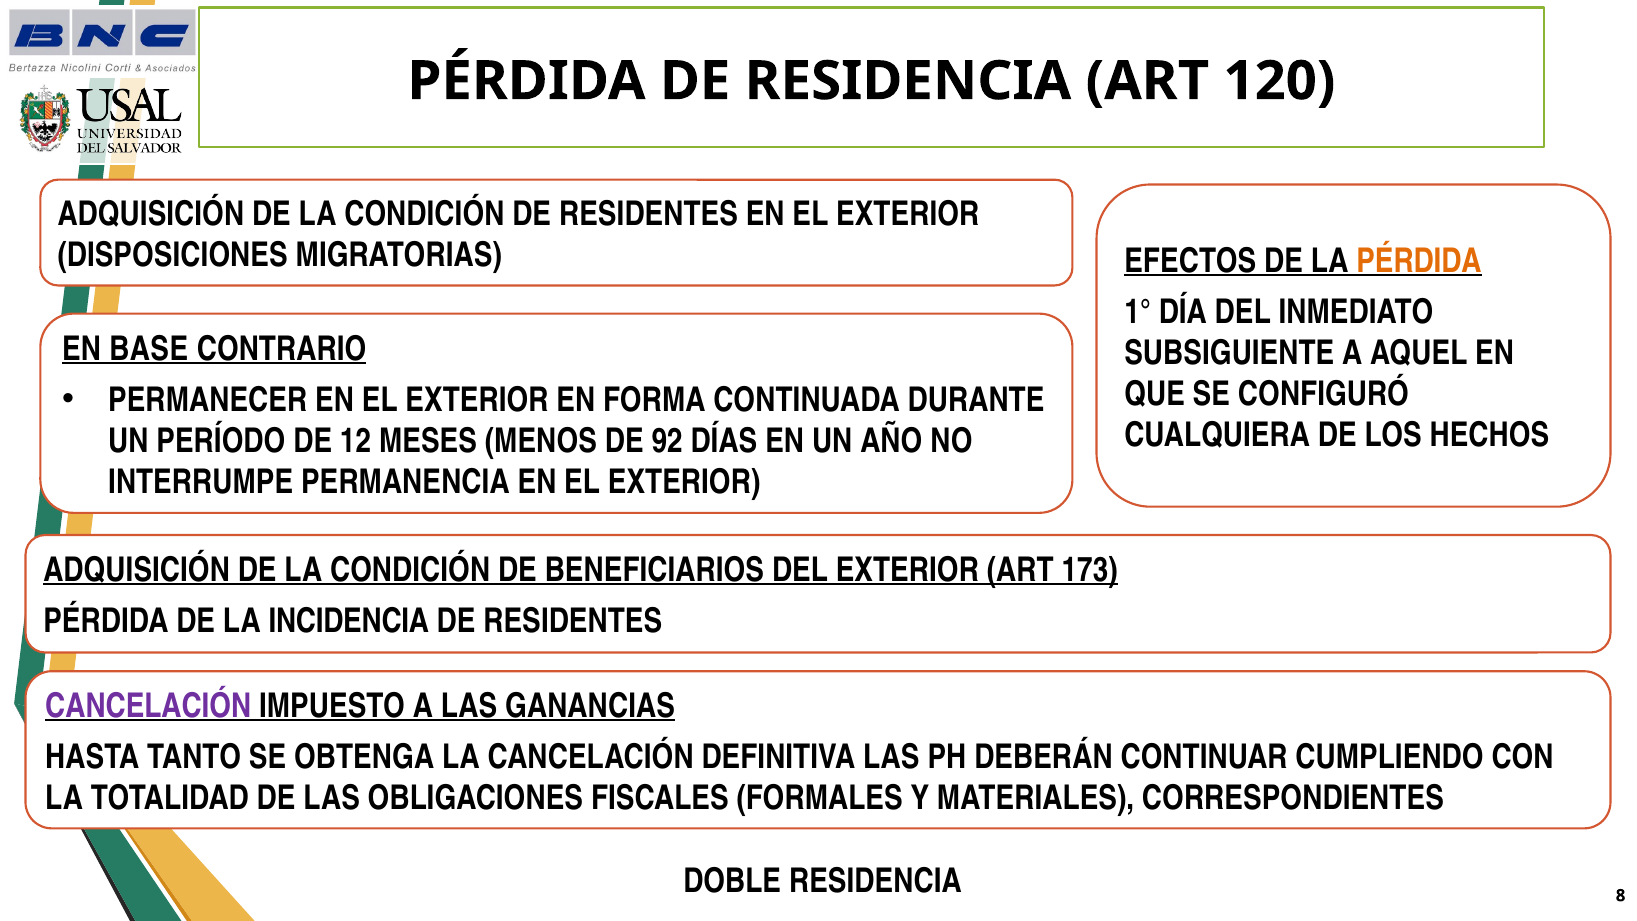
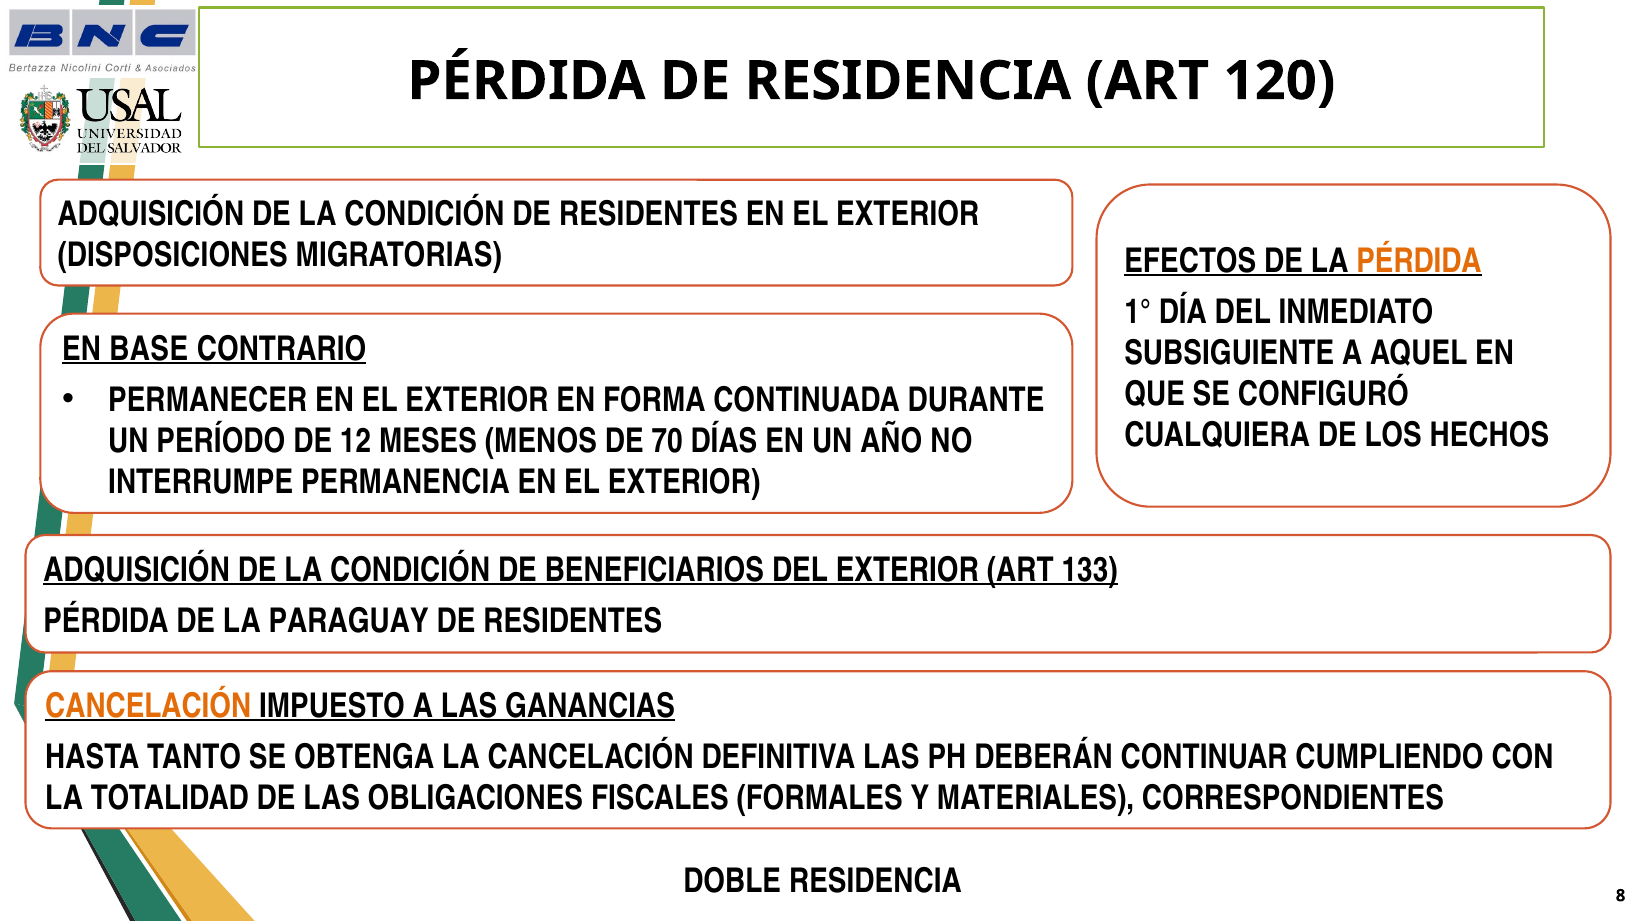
92: 92 -> 70
173: 173 -> 133
INCIDENCIA: INCIDENCIA -> PARAGUAY
CANCELACIÓN at (148, 706) colour: purple -> orange
